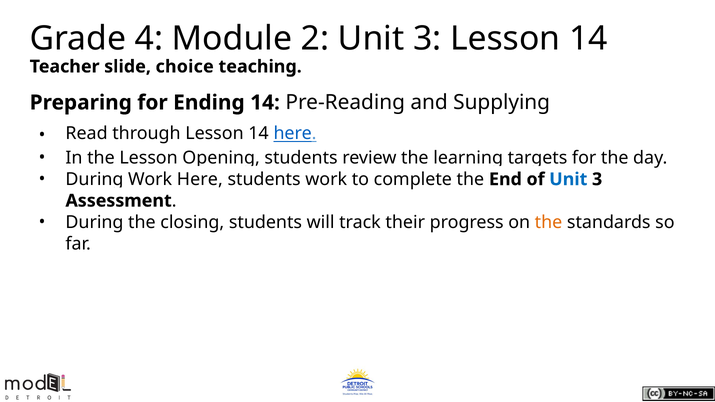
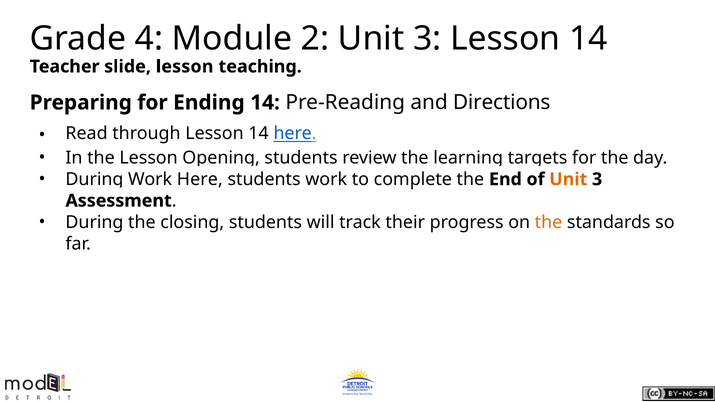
slide choice: choice -> lesson
Supplying: Supplying -> Directions
Unit at (568, 179) colour: blue -> orange
